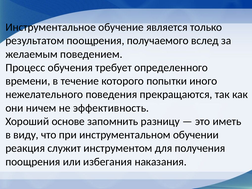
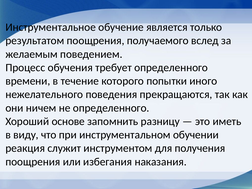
не эффективность: эффективность -> определенного
